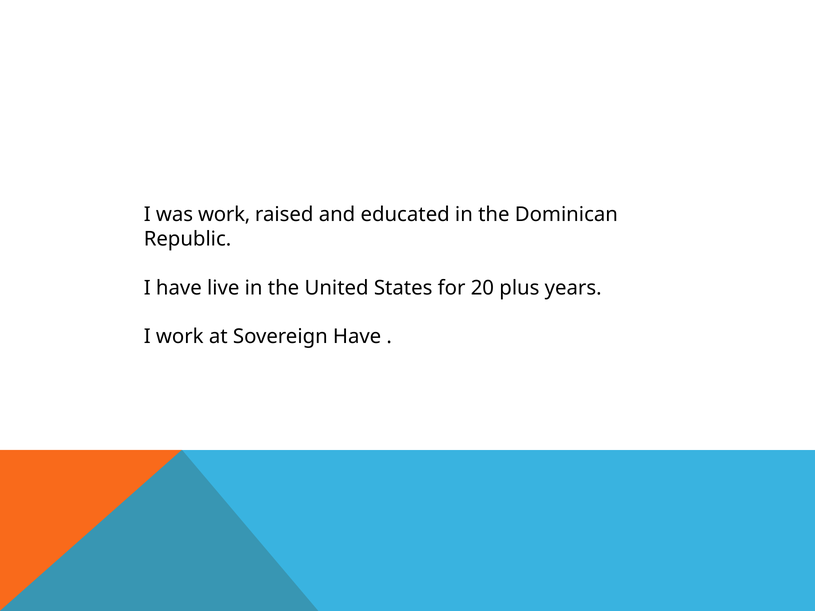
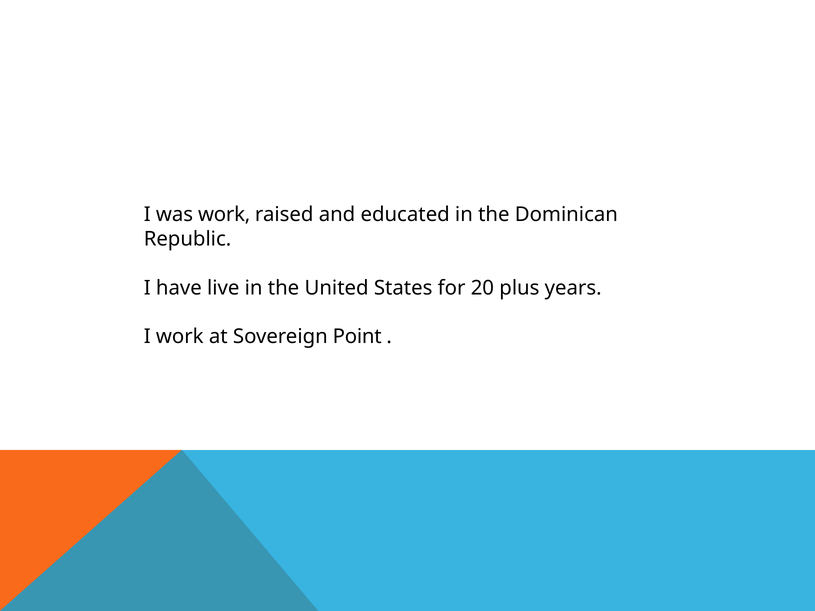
Sovereign Have: Have -> Point
